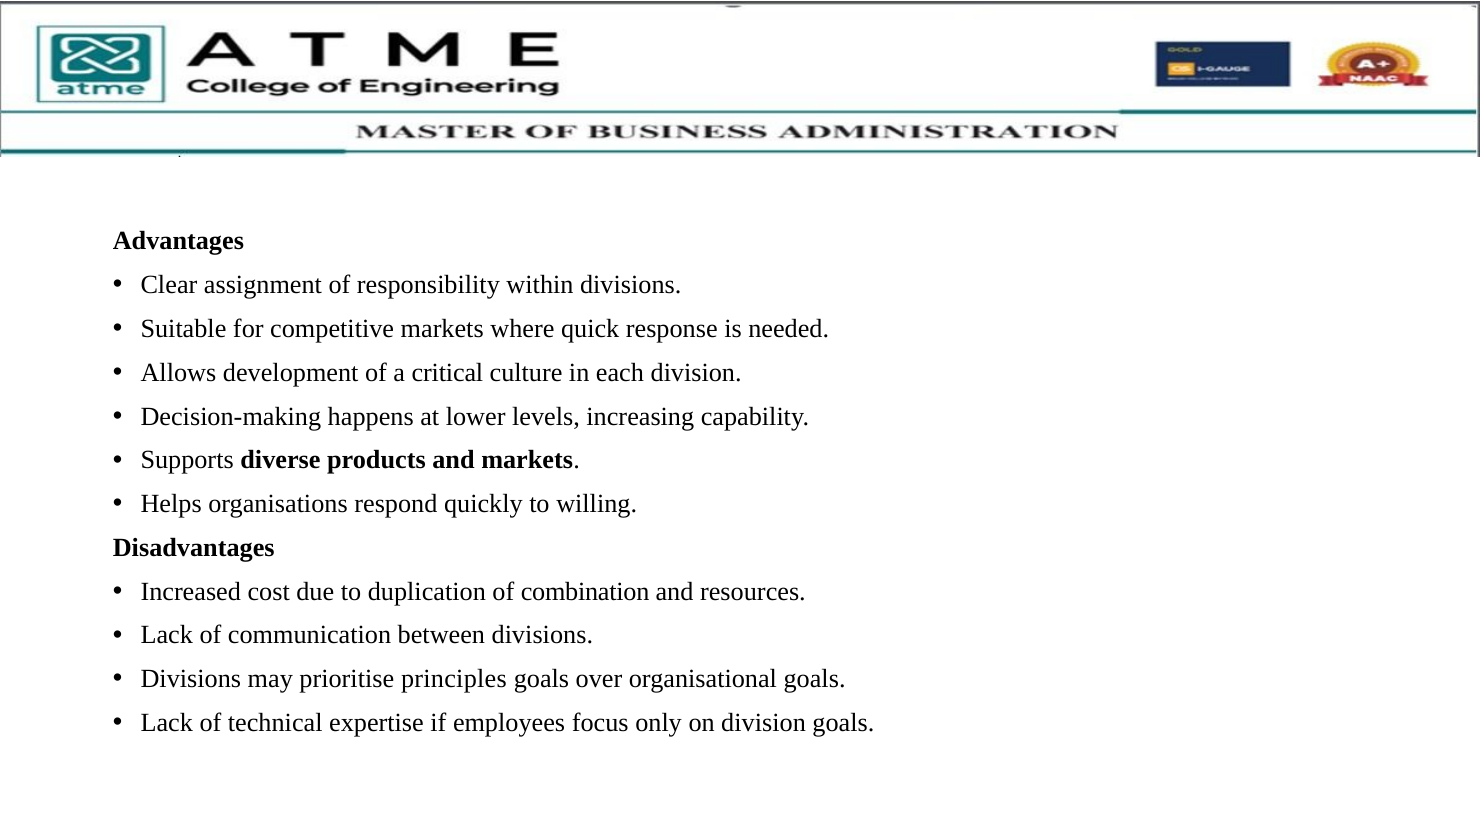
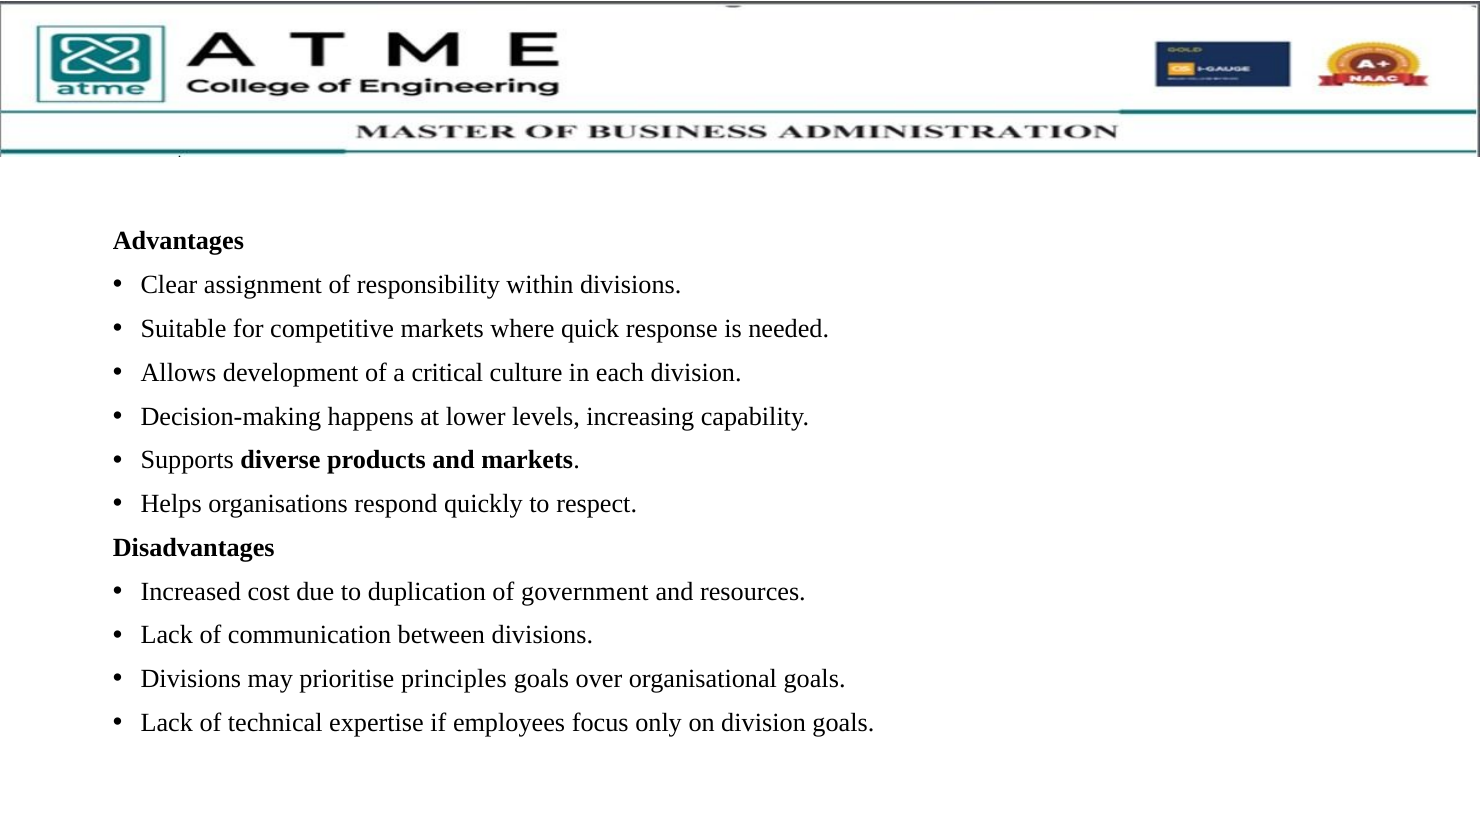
willing: willing -> respect
combination: combination -> government
